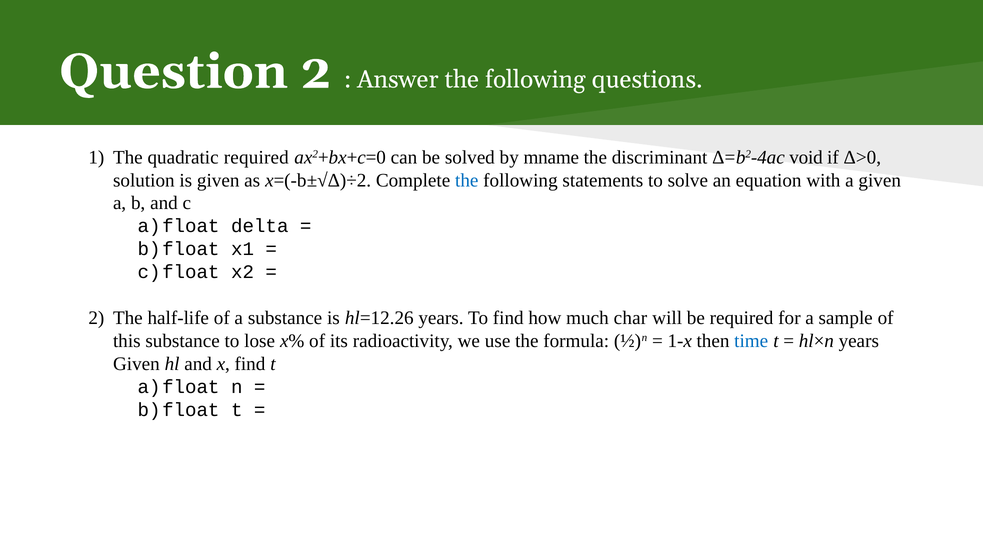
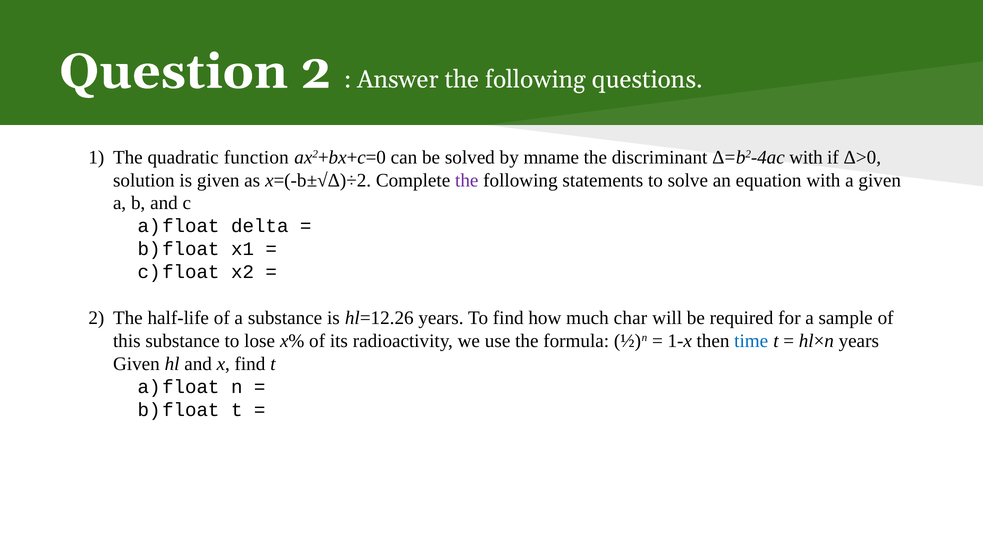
quadratic required: required -> function
Δ=b2-4ac void: void -> with
the at (467, 180) colour: blue -> purple
